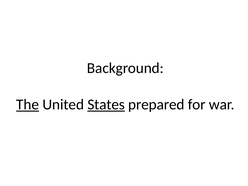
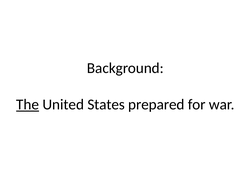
States underline: present -> none
